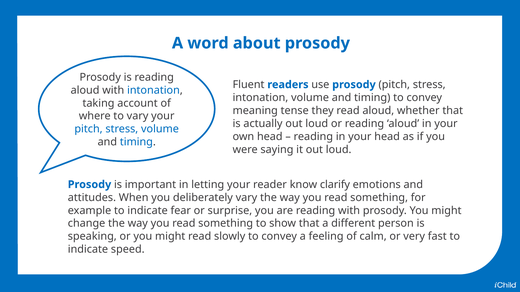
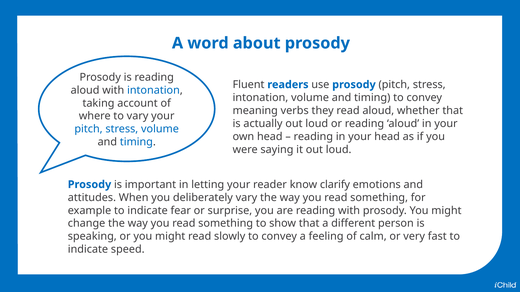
tense: tense -> verbs
